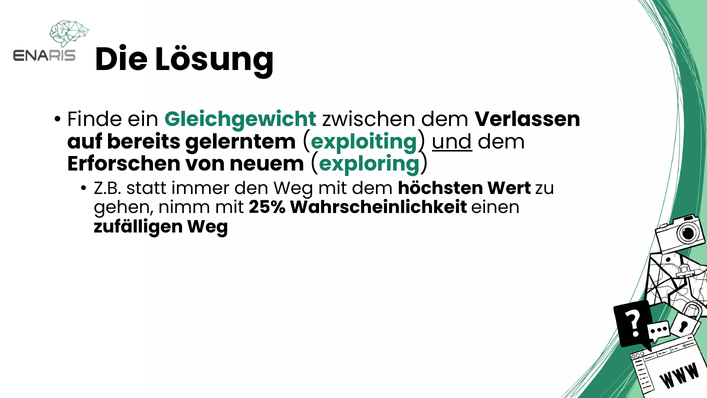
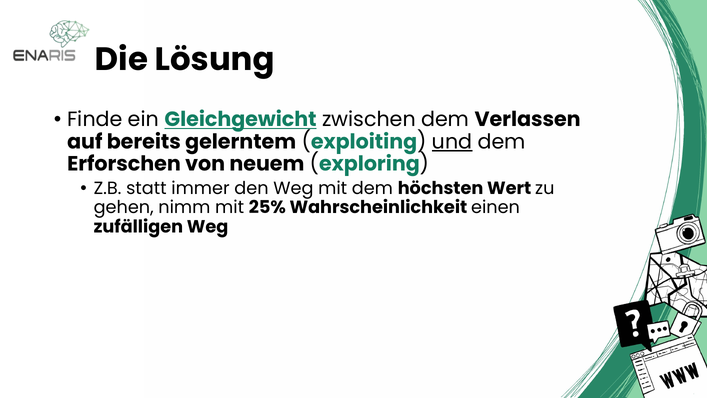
Gleichgewicht underline: none -> present
